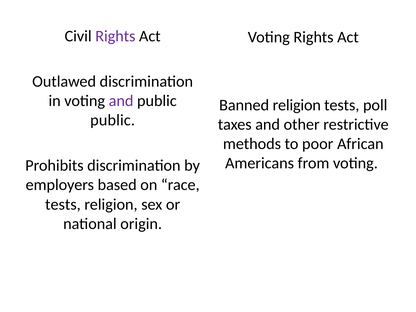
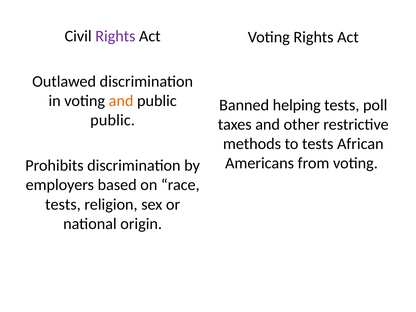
and at (121, 101) colour: purple -> orange
Banned religion: religion -> helping
to poor: poor -> tests
